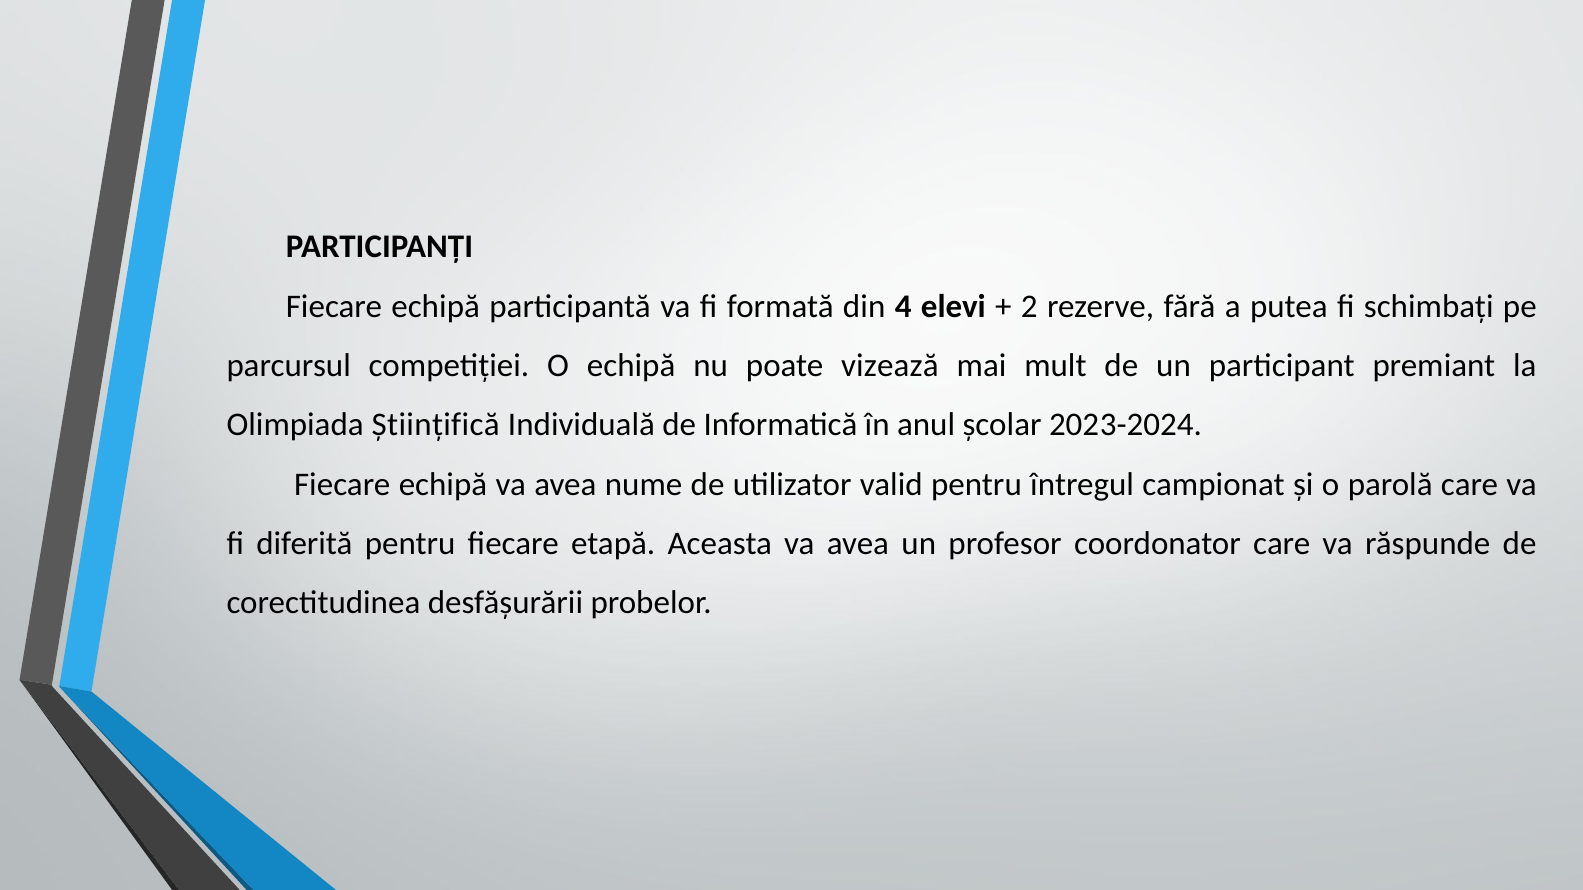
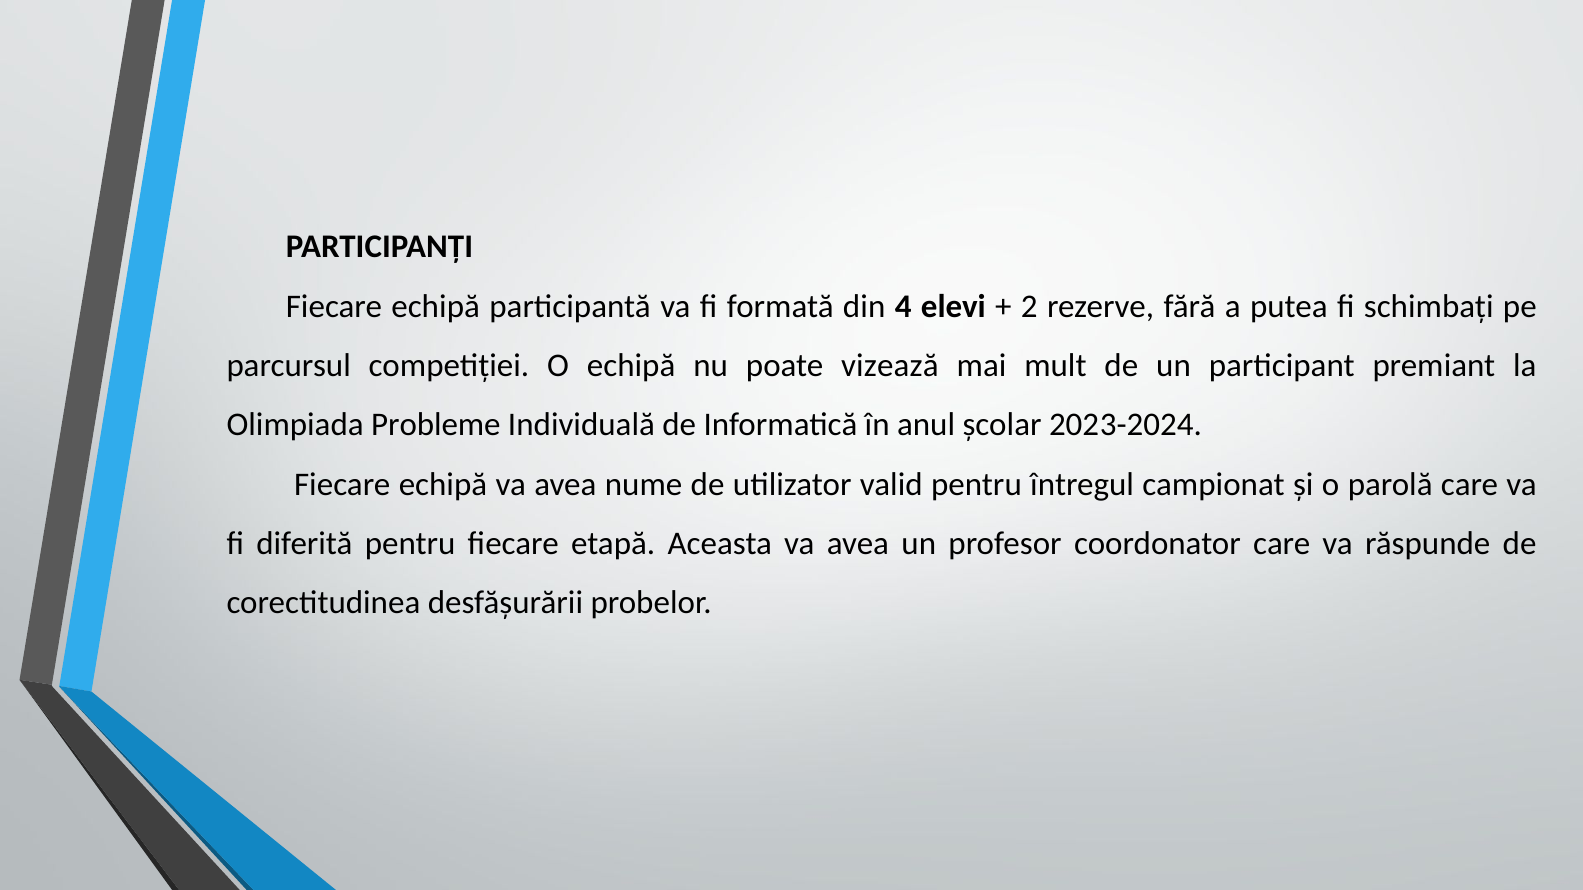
Științifică: Științifică -> Probleme
